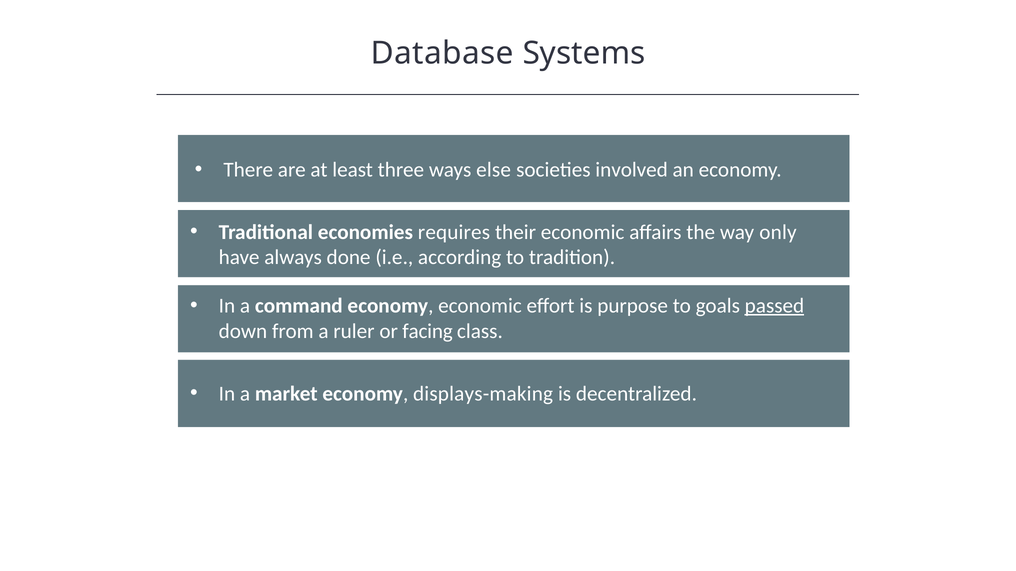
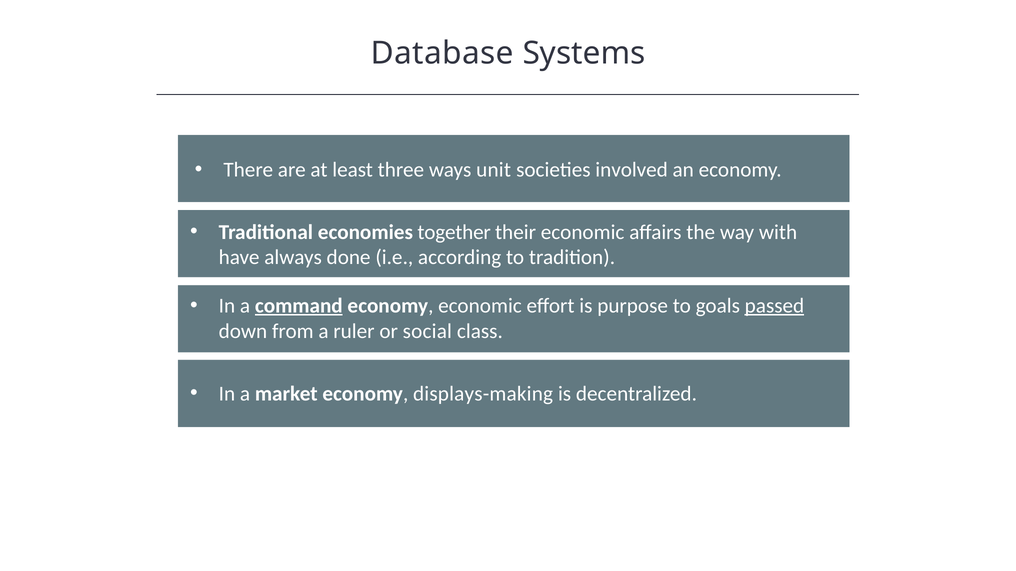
else: else -> unit
requires: requires -> together
only: only -> with
command underline: none -> present
facing: facing -> social
